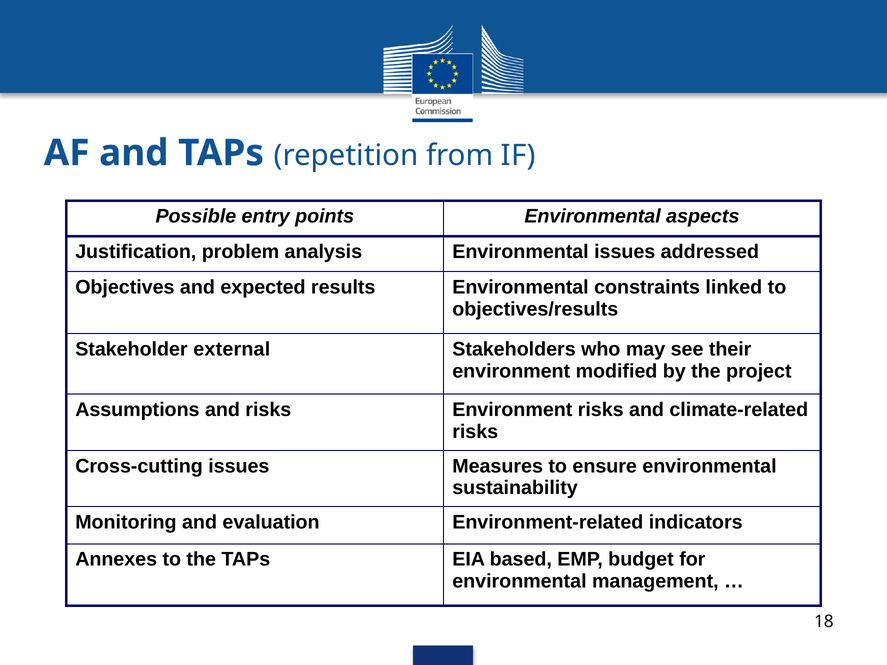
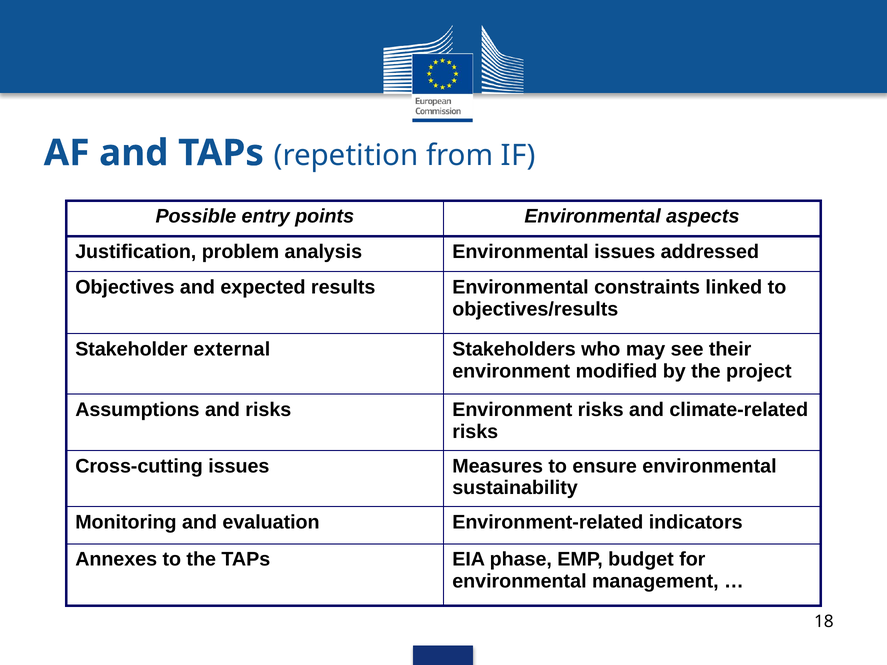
based: based -> phase
